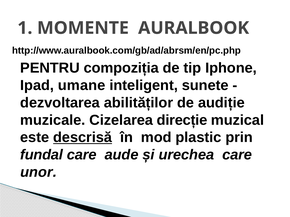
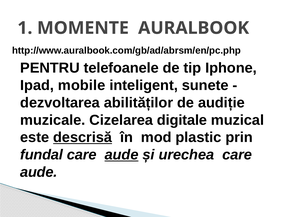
compoziția: compoziția -> telefoanele
umane: umane -> mobile
direcție: direcție -> digitale
aude at (122, 155) underline: none -> present
unor at (39, 173): unor -> aude
